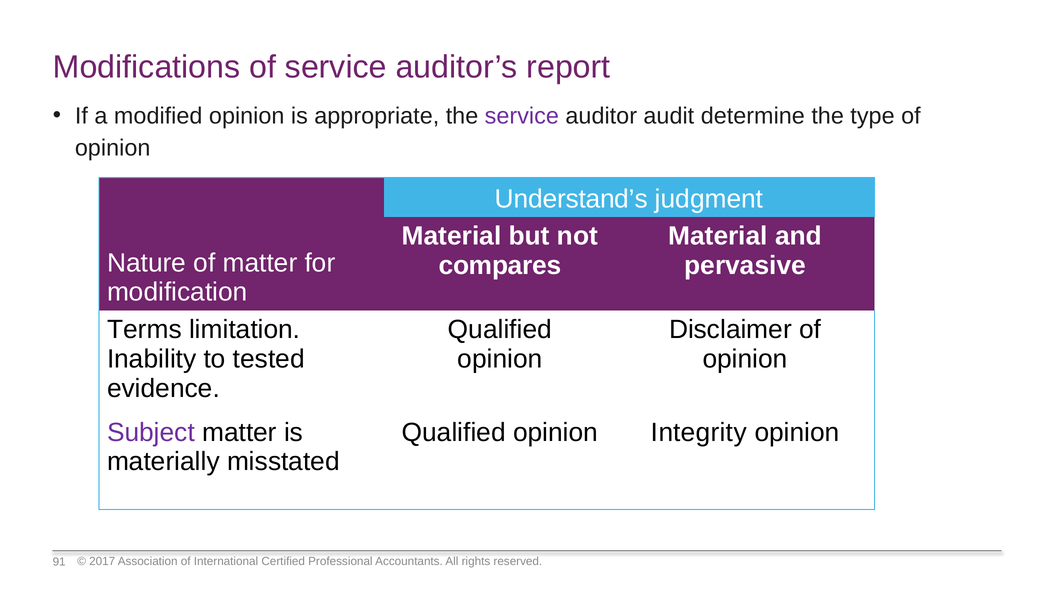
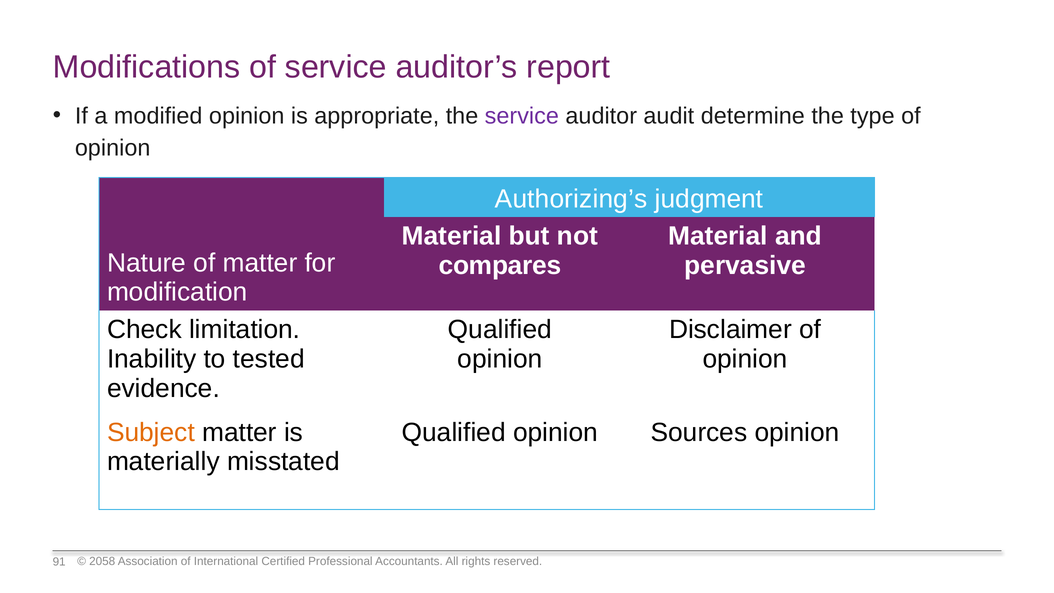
Understand’s: Understand’s -> Authorizing’s
Terms: Terms -> Check
Subject colour: purple -> orange
Integrity: Integrity -> Sources
2017: 2017 -> 2058
